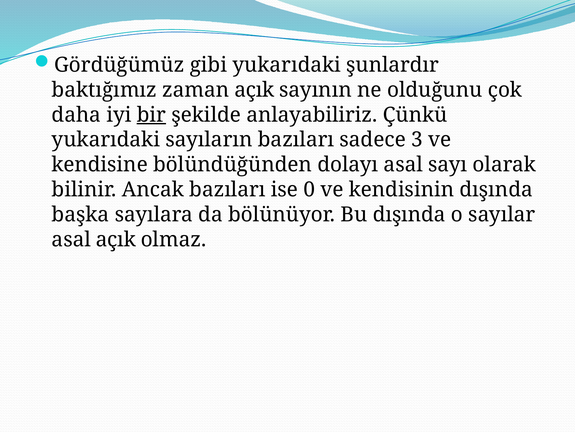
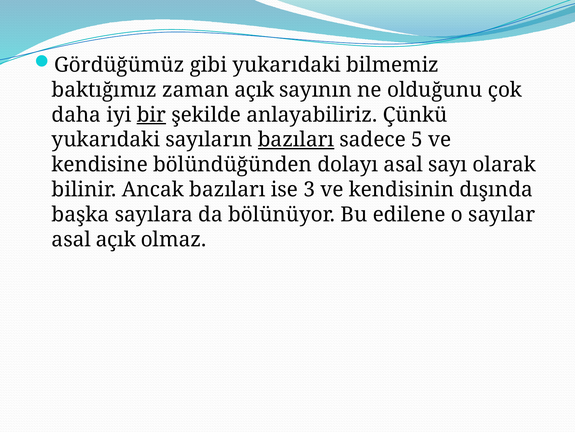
şunlardır: şunlardır -> bilmemiz
bazıları at (296, 140) underline: none -> present
3: 3 -> 5
0: 0 -> 3
Bu dışında: dışında -> edilene
